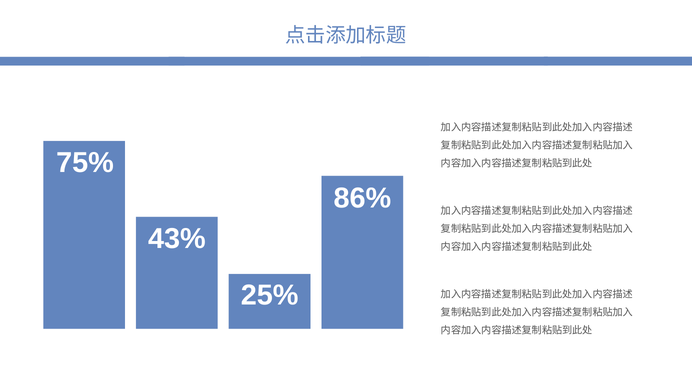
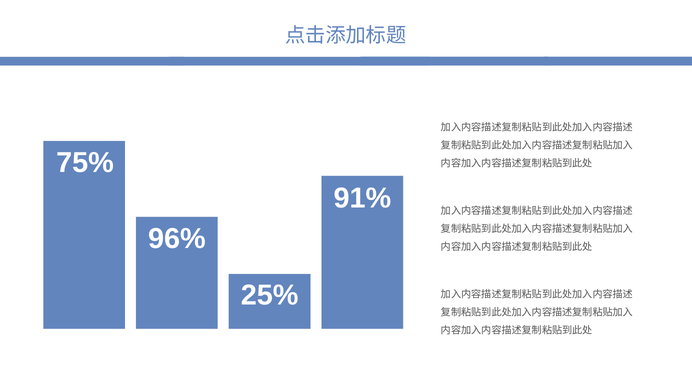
86%: 86% -> 91%
43%: 43% -> 96%
